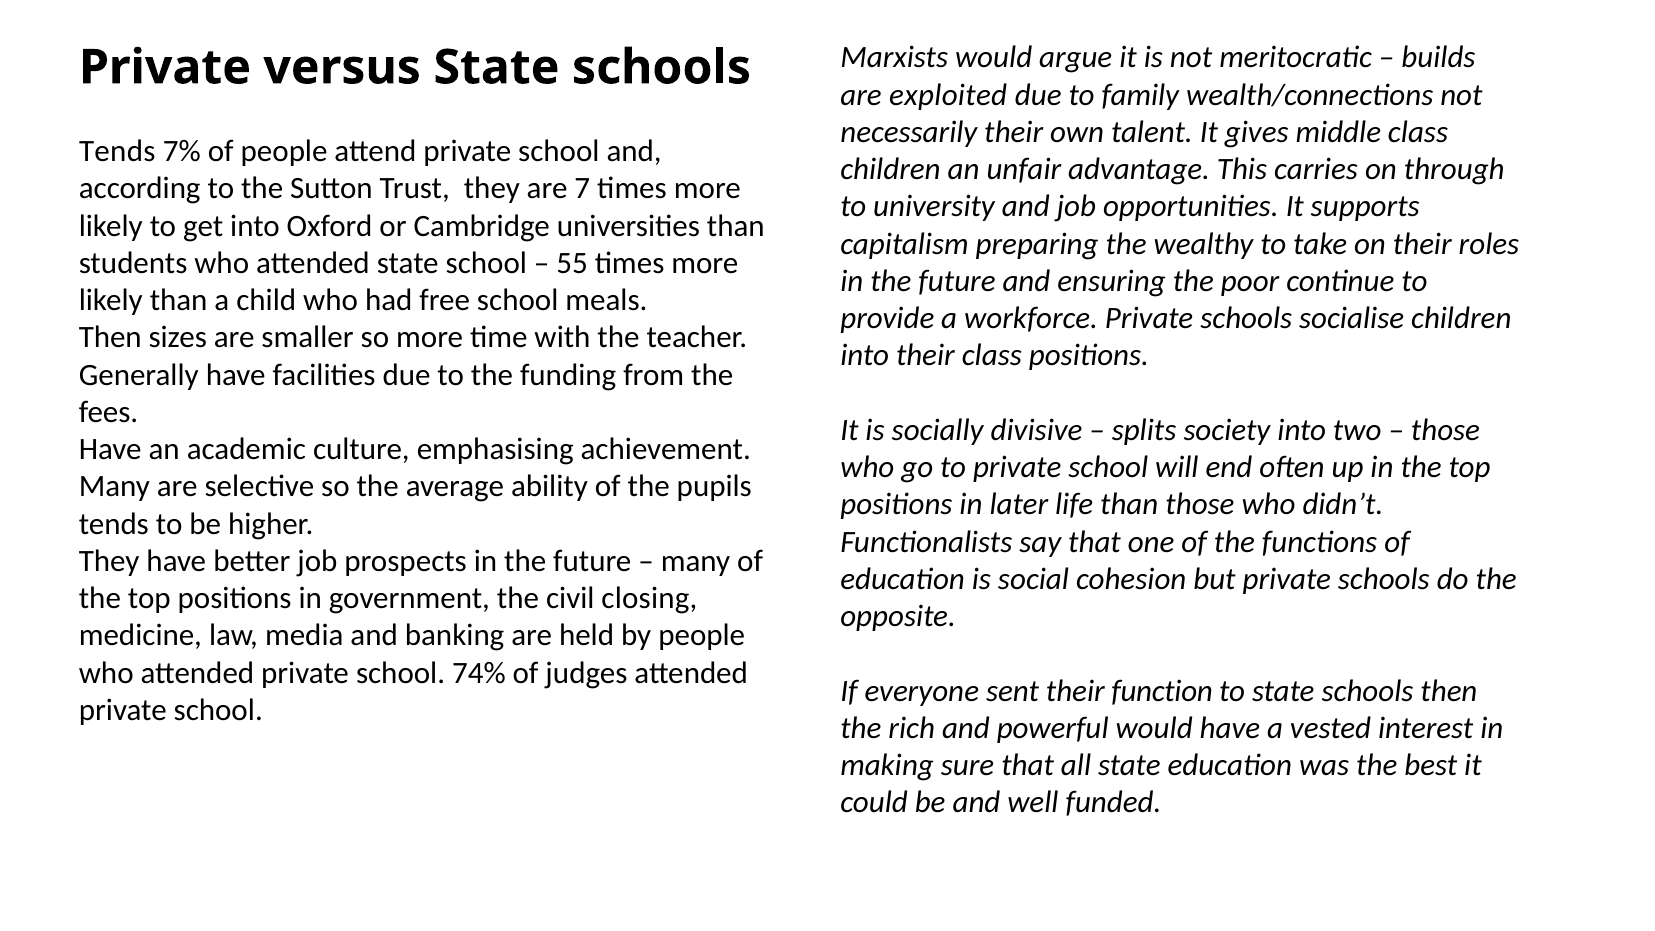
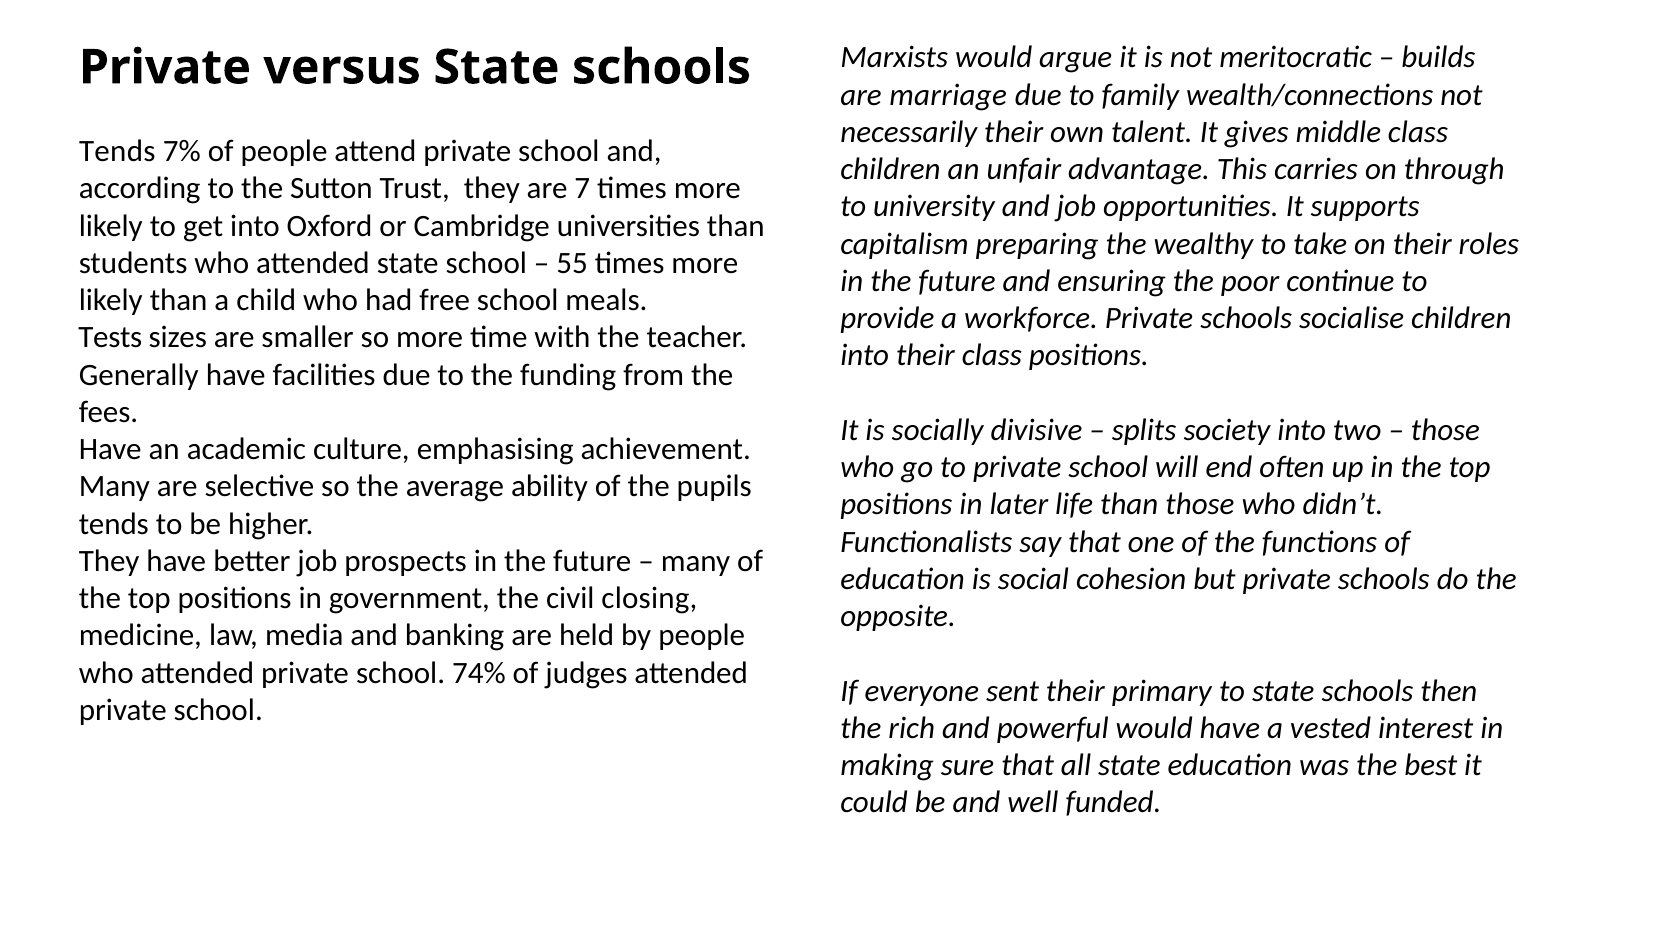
exploited: exploited -> marriage
Then at (110, 338): Then -> Tests
function: function -> primary
